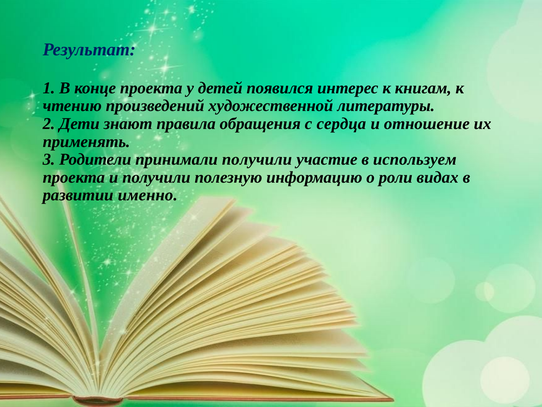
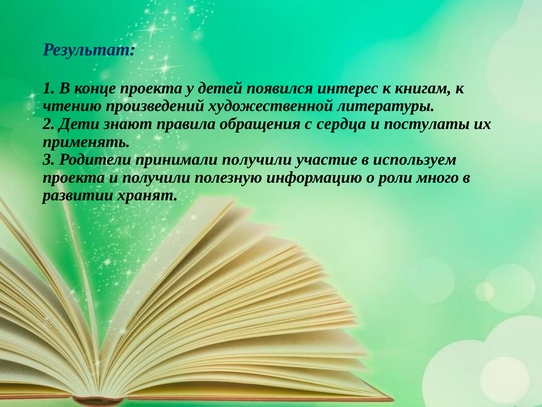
отношение: отношение -> постулаты
видах: видах -> много
именно: именно -> хранят
